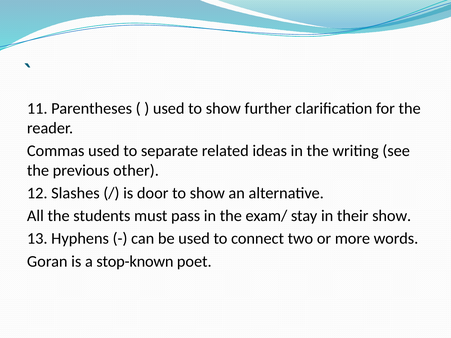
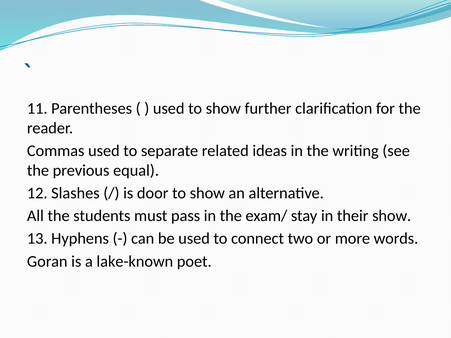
other: other -> equal
stop-known: stop-known -> lake-known
